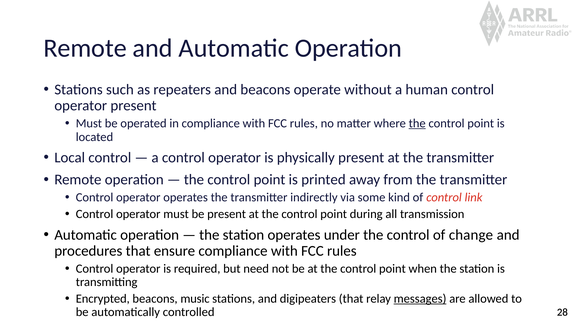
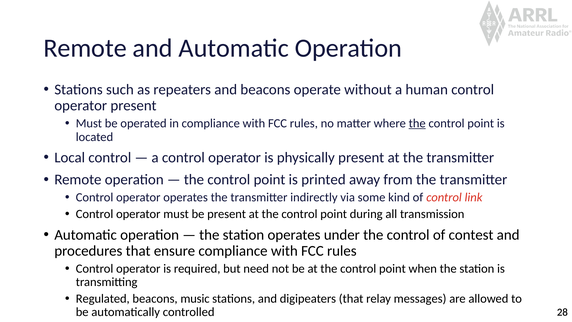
change: change -> contest
Encrypted: Encrypted -> Regulated
messages underline: present -> none
